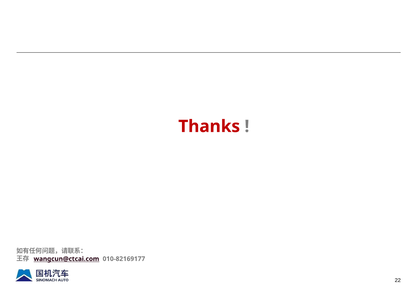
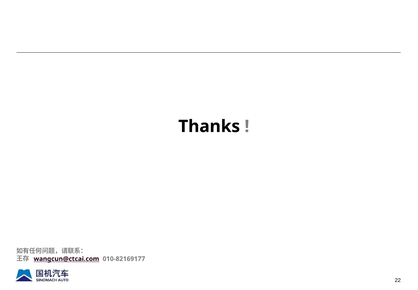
Thanks colour: red -> black
